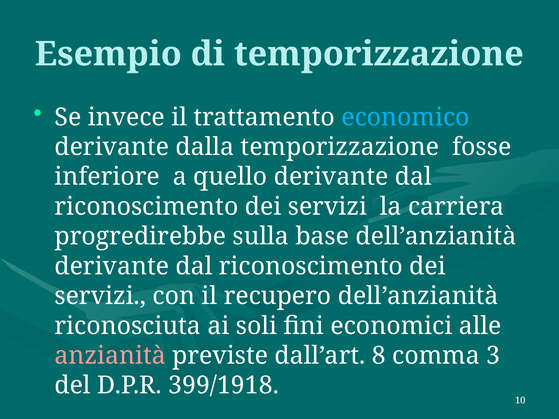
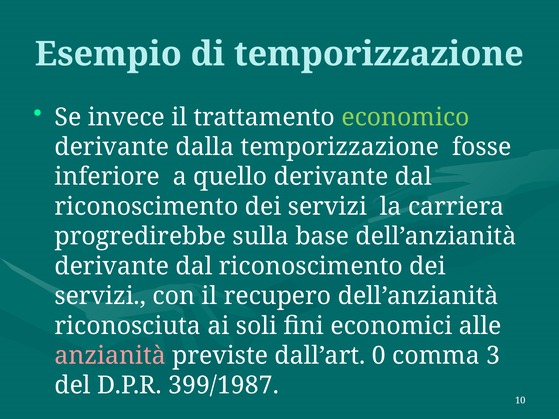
economico colour: light blue -> light green
8: 8 -> 0
399/1918: 399/1918 -> 399/1987
